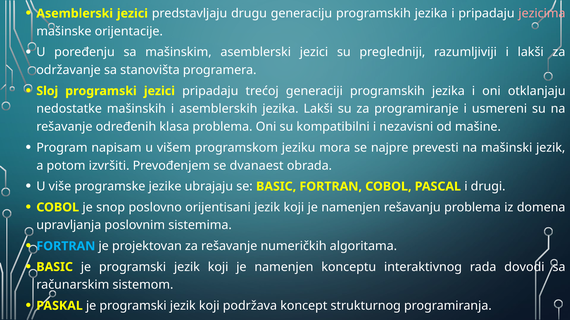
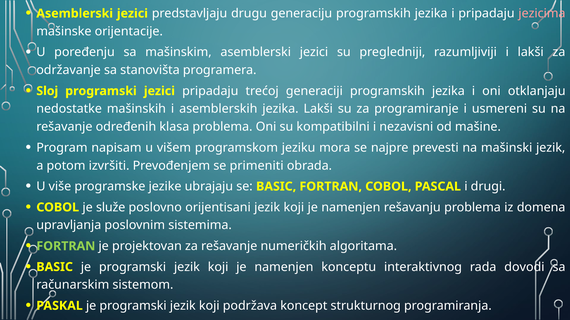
dvanaest: dvanaest -> primeniti
snop: snop -> služe
FORTRAN at (66, 247) colour: light blue -> light green
